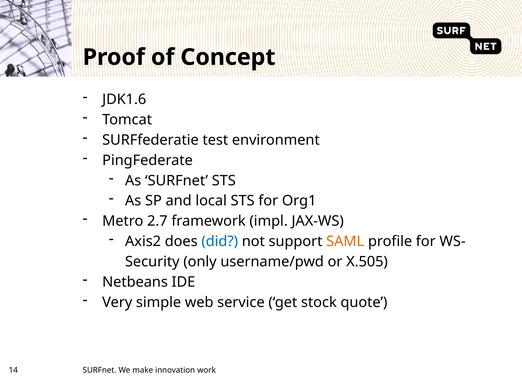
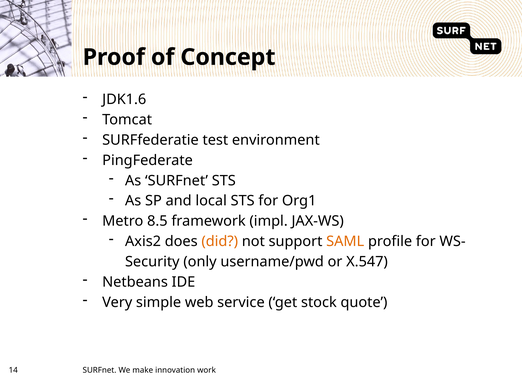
2.7: 2.7 -> 8.5
did colour: blue -> orange
X.505: X.505 -> X.547
